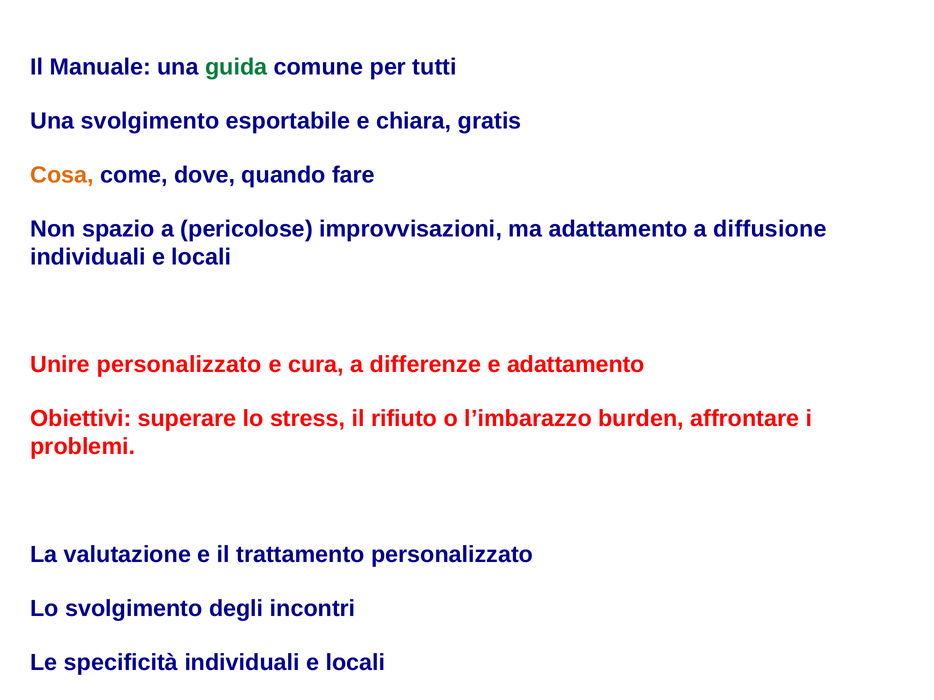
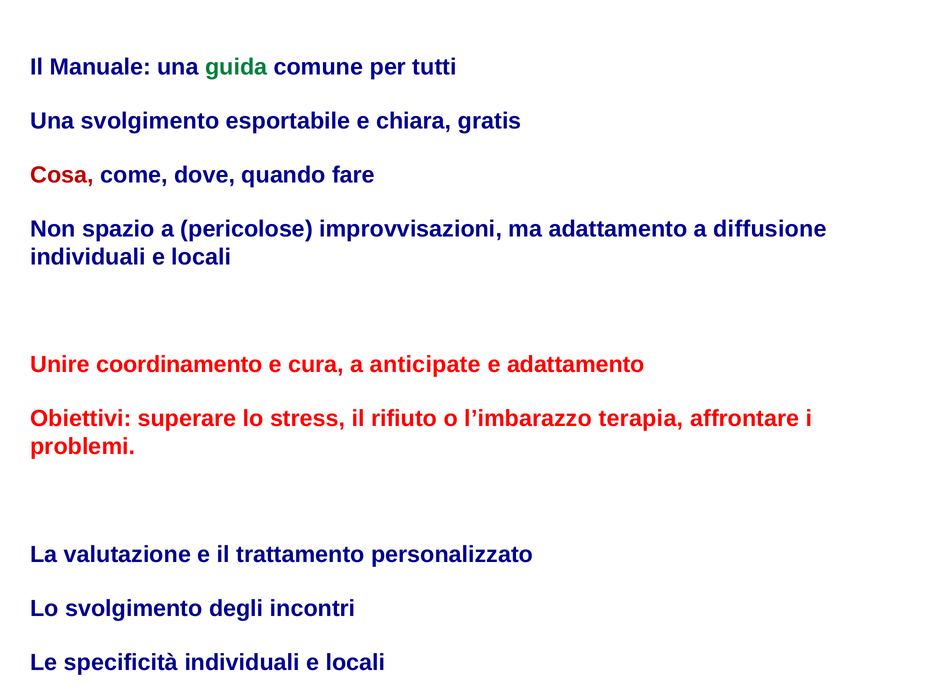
Cosa colour: orange -> red
Unire personalizzato: personalizzato -> coordinamento
differenze: differenze -> anticipate
burden: burden -> terapia
